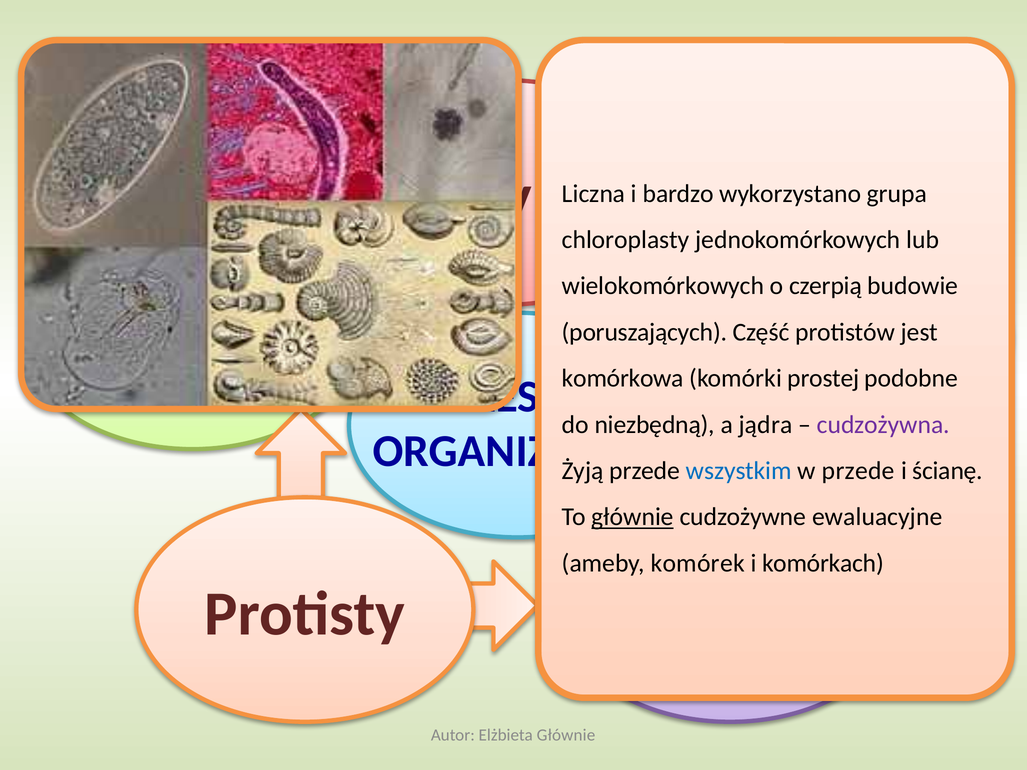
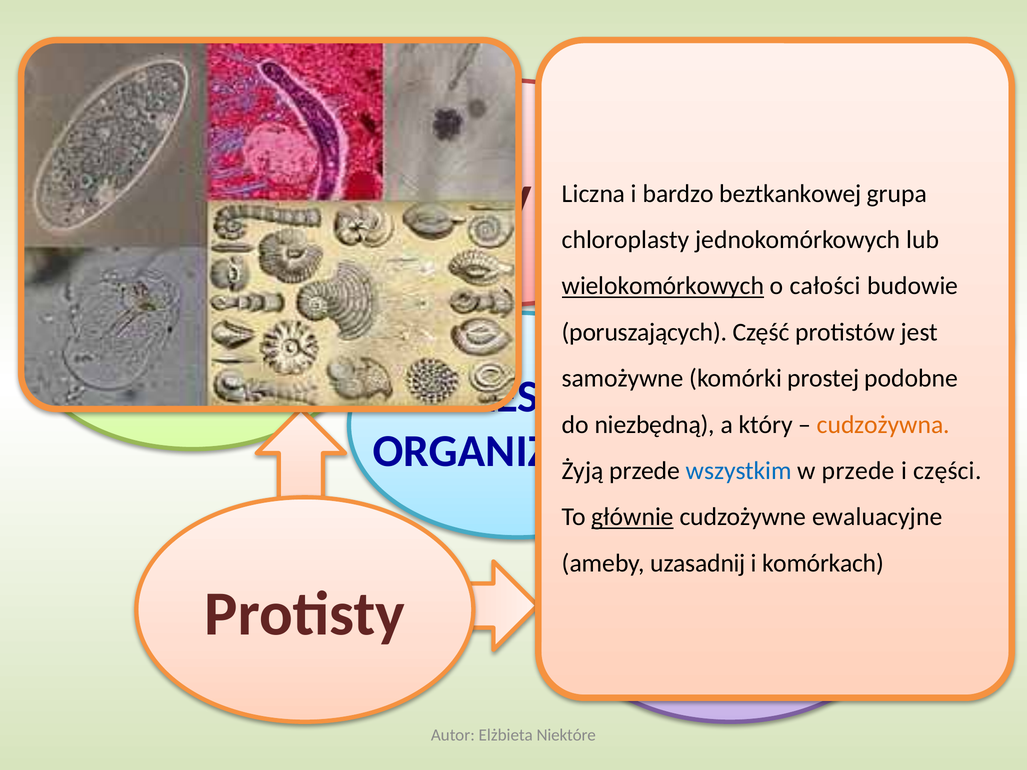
wykorzystano: wykorzystano -> beztkankowej
wielokomórkowych underline: none -> present
czerpią: czerpią -> całości
komórkowa: komórkowa -> samożywne
jądra: jądra -> który
cudzożywna colour: purple -> orange
ścianę: ścianę -> części
komórek: komórek -> uzasadnij
Elżbieta Głównie: Głównie -> Niektóre
